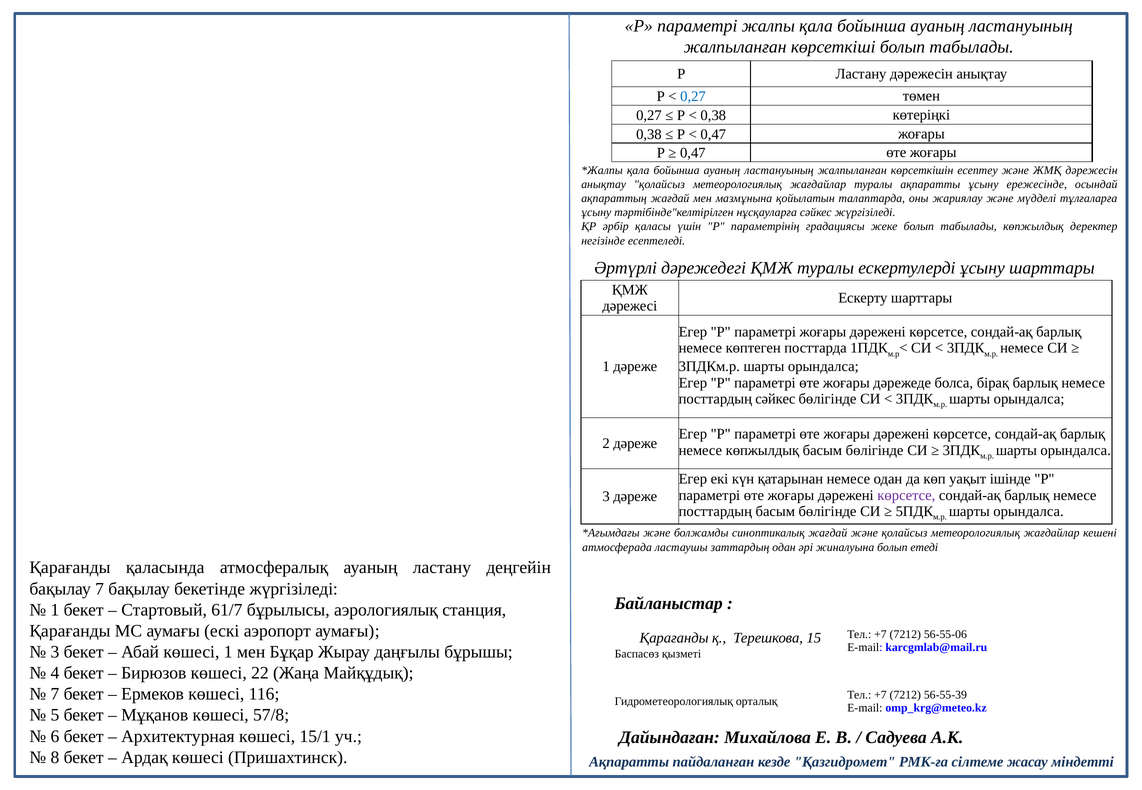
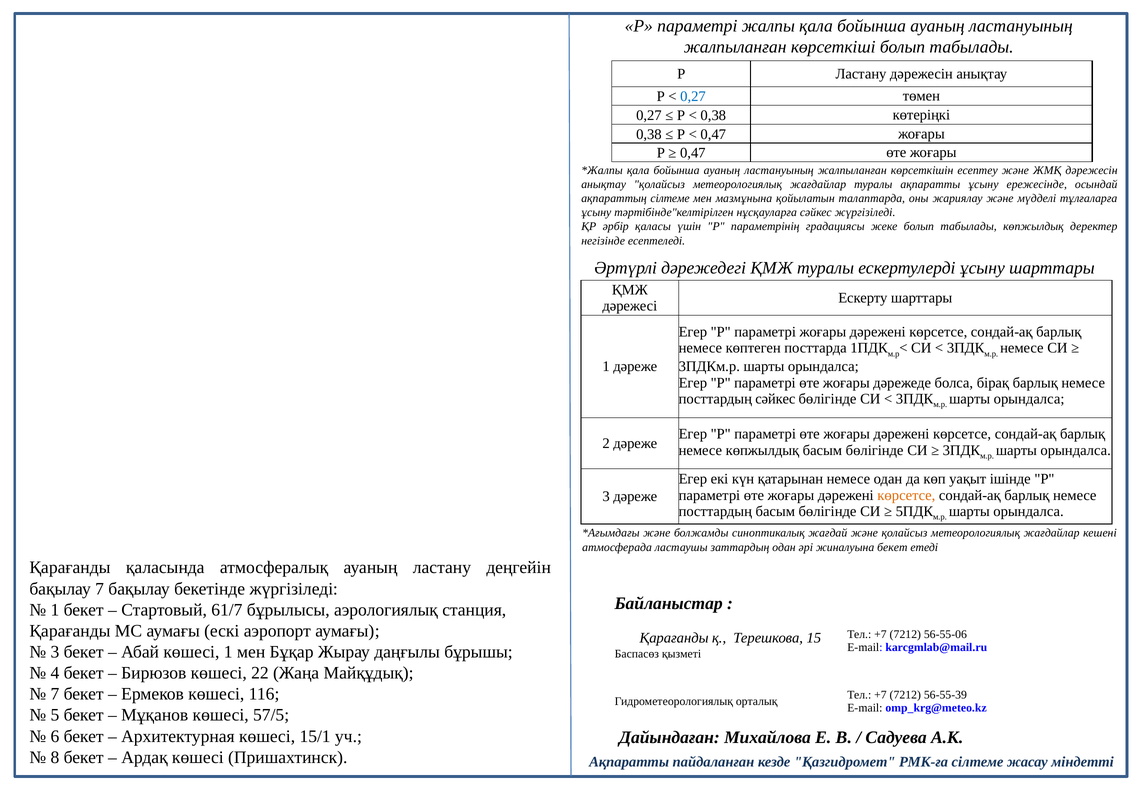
ақпараттың жағдай: жағдай -> сілтеме
көрсетсе at (906, 496) colour: purple -> orange
жиналуына болып: болып -> бекет
57/8: 57/8 -> 57/5
